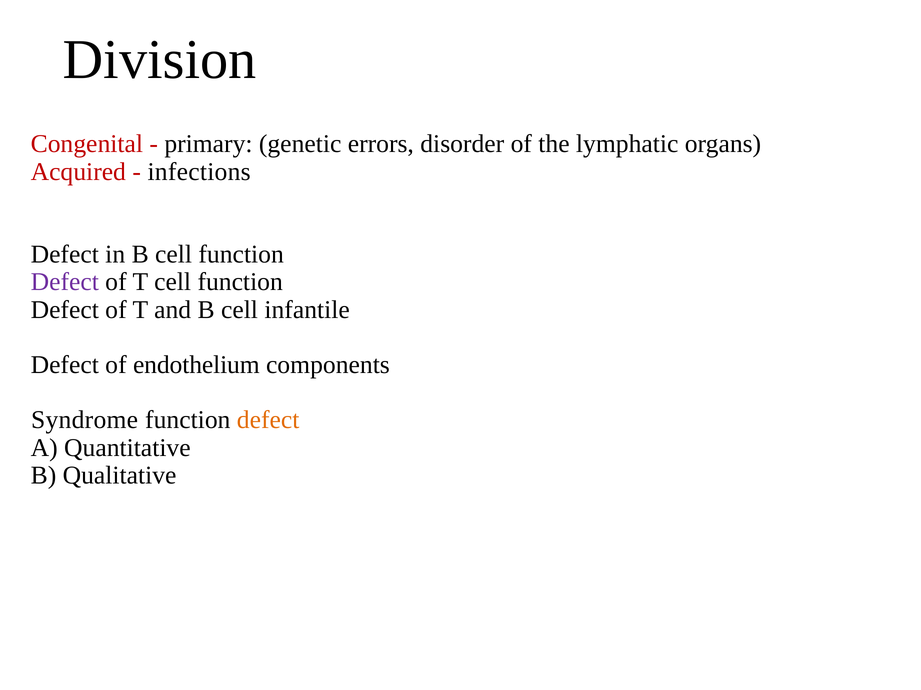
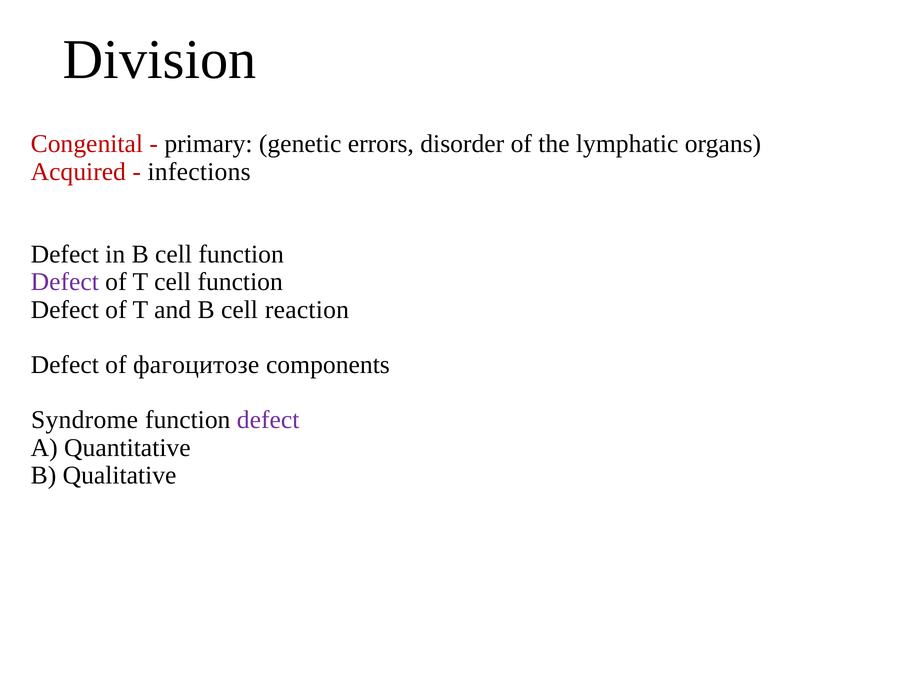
infantile: infantile -> reaction
endothelium: endothelium -> фагоцитозе
defect at (268, 420) colour: orange -> purple
